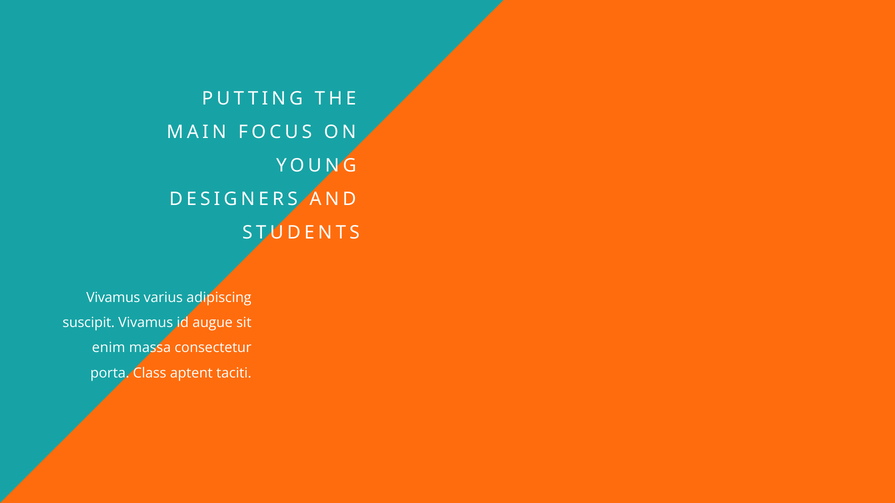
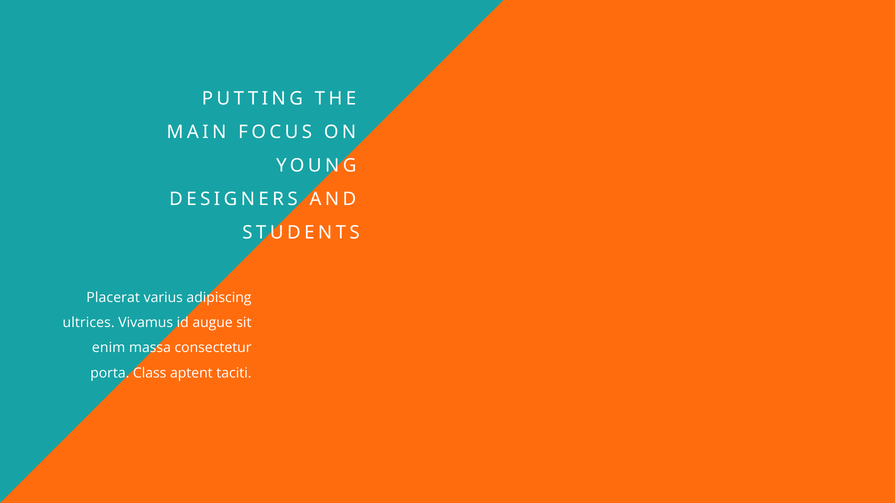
Vivamus at (113, 298): Vivamus -> Placerat
suscipit: suscipit -> ultrices
